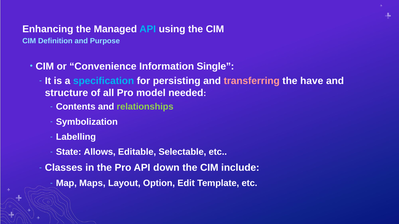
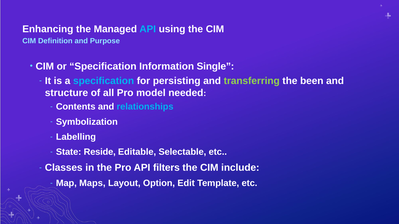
or Convenience: Convenience -> Specification
transferring colour: pink -> light green
have: have -> been
relationships colour: light green -> light blue
Allows: Allows -> Reside
down: down -> filters
